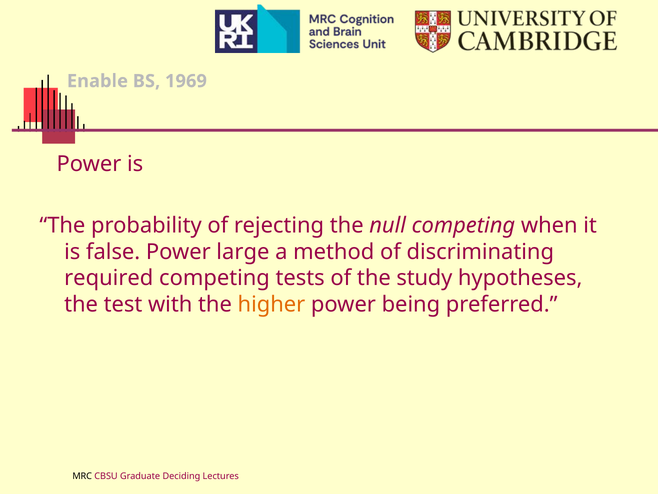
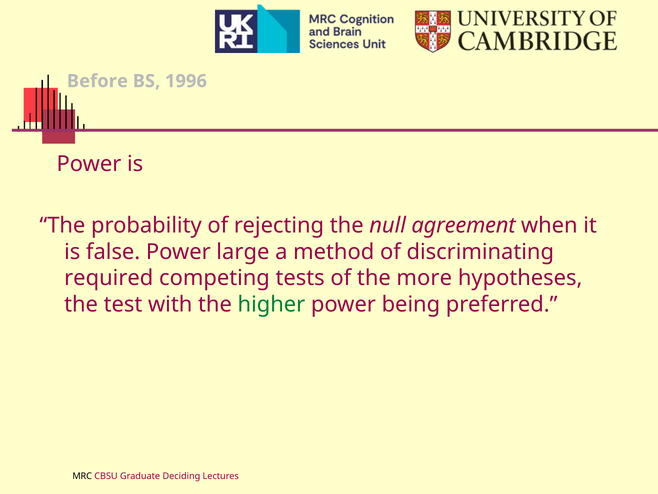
Enable: Enable -> Before
1969: 1969 -> 1996
null competing: competing -> agreement
study: study -> more
higher colour: orange -> green
